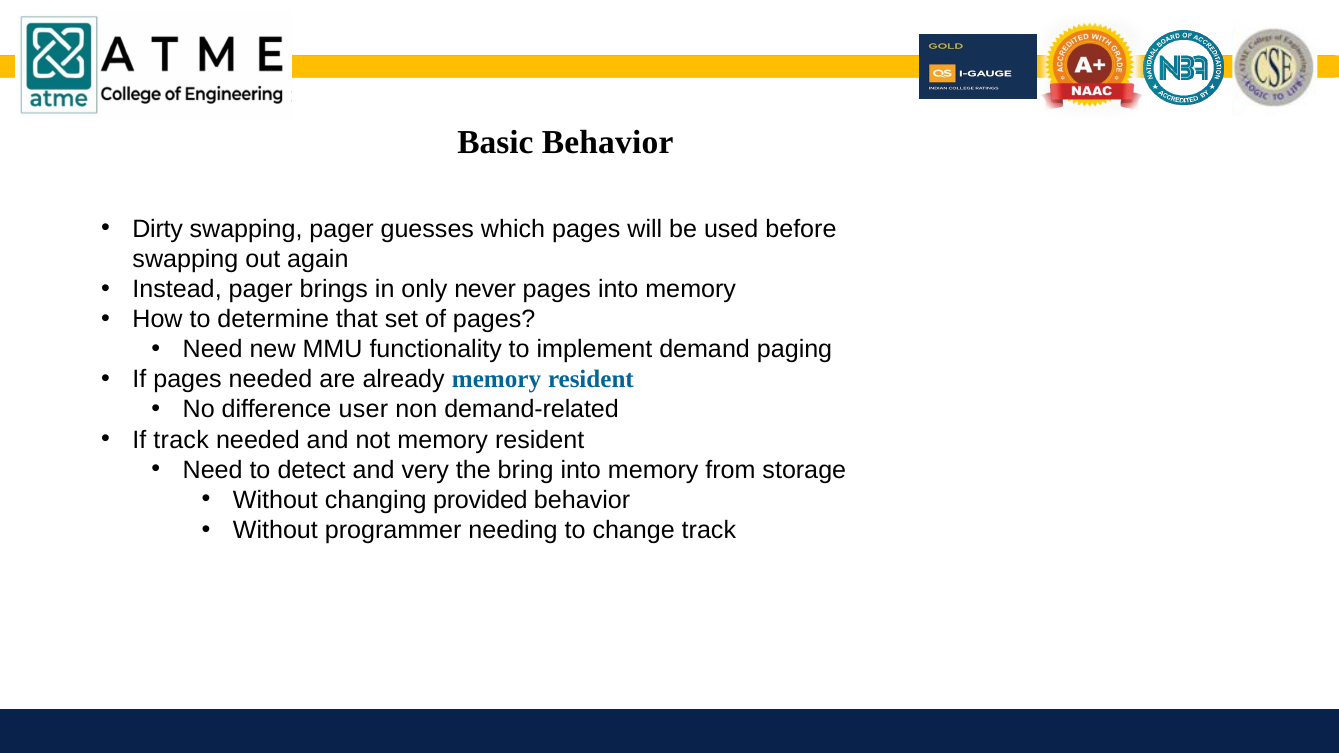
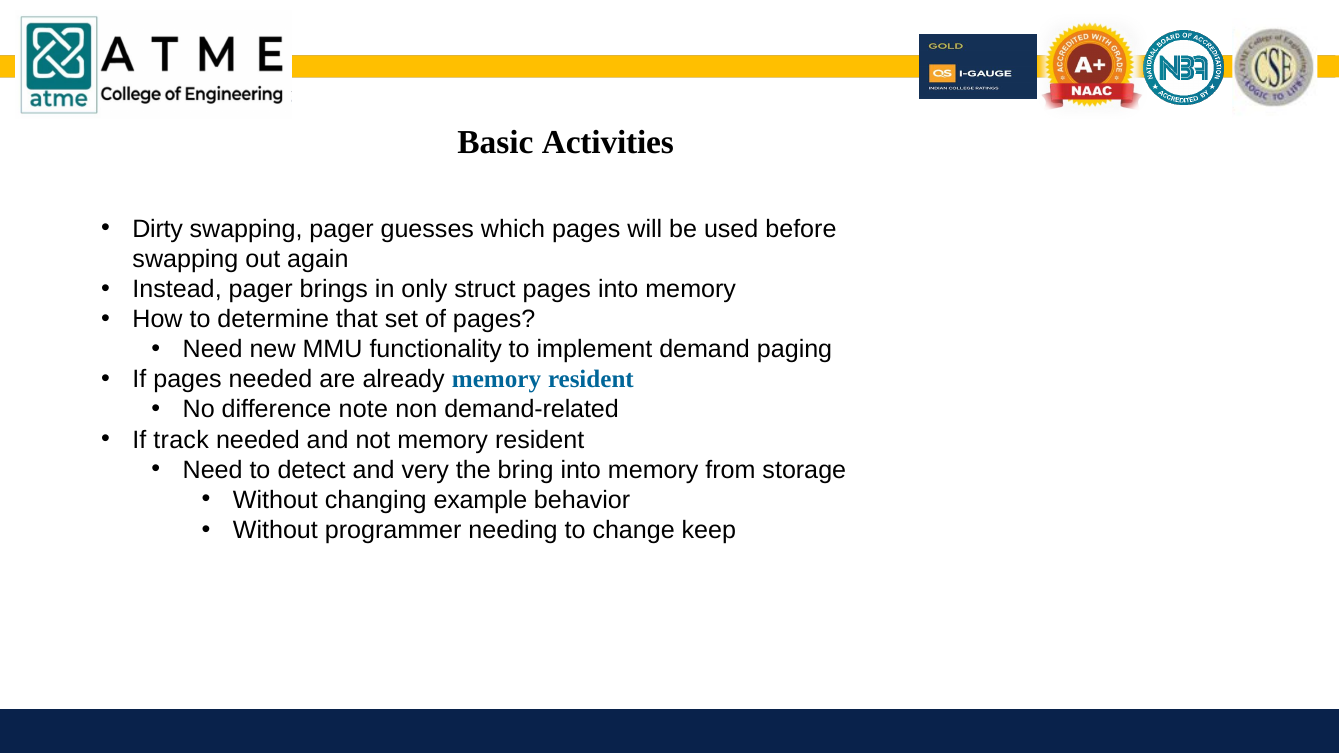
Basic Behavior: Behavior -> Activities
never: never -> struct
user: user -> note
provided: provided -> example
change track: track -> keep
